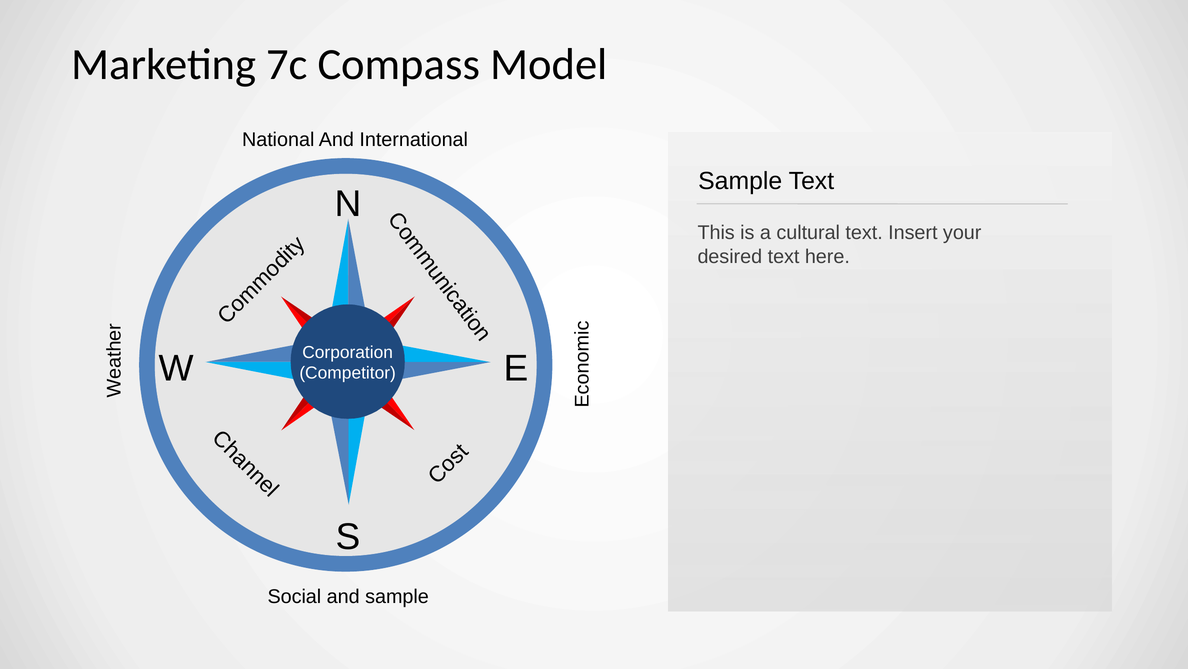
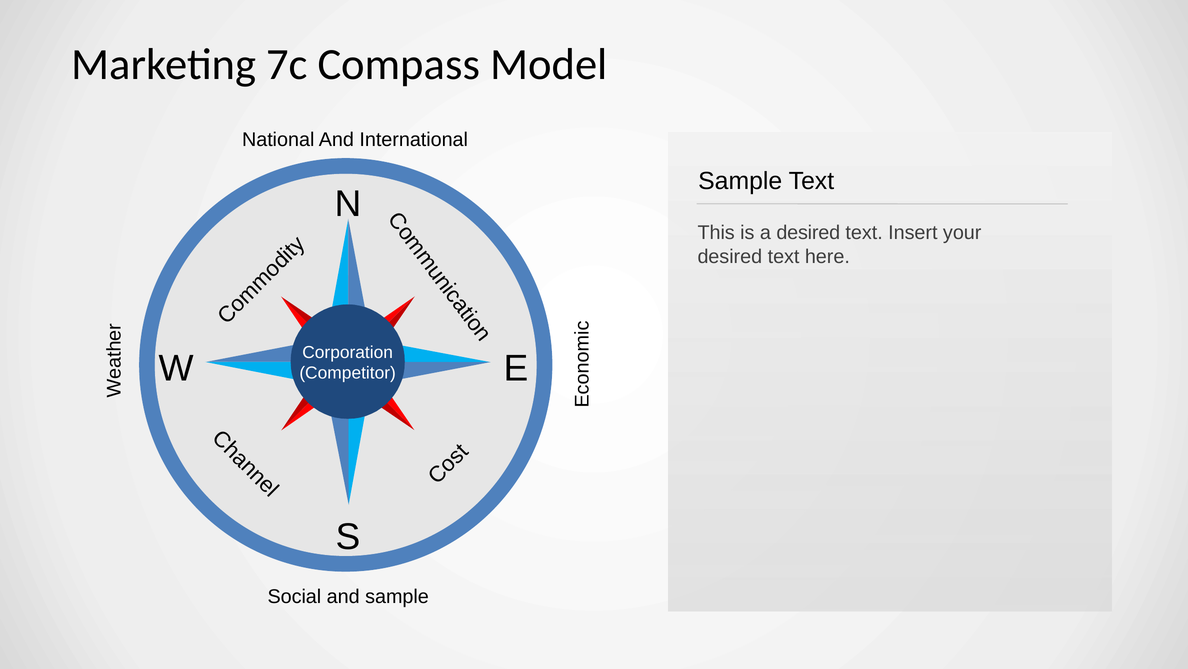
a cultural: cultural -> desired
